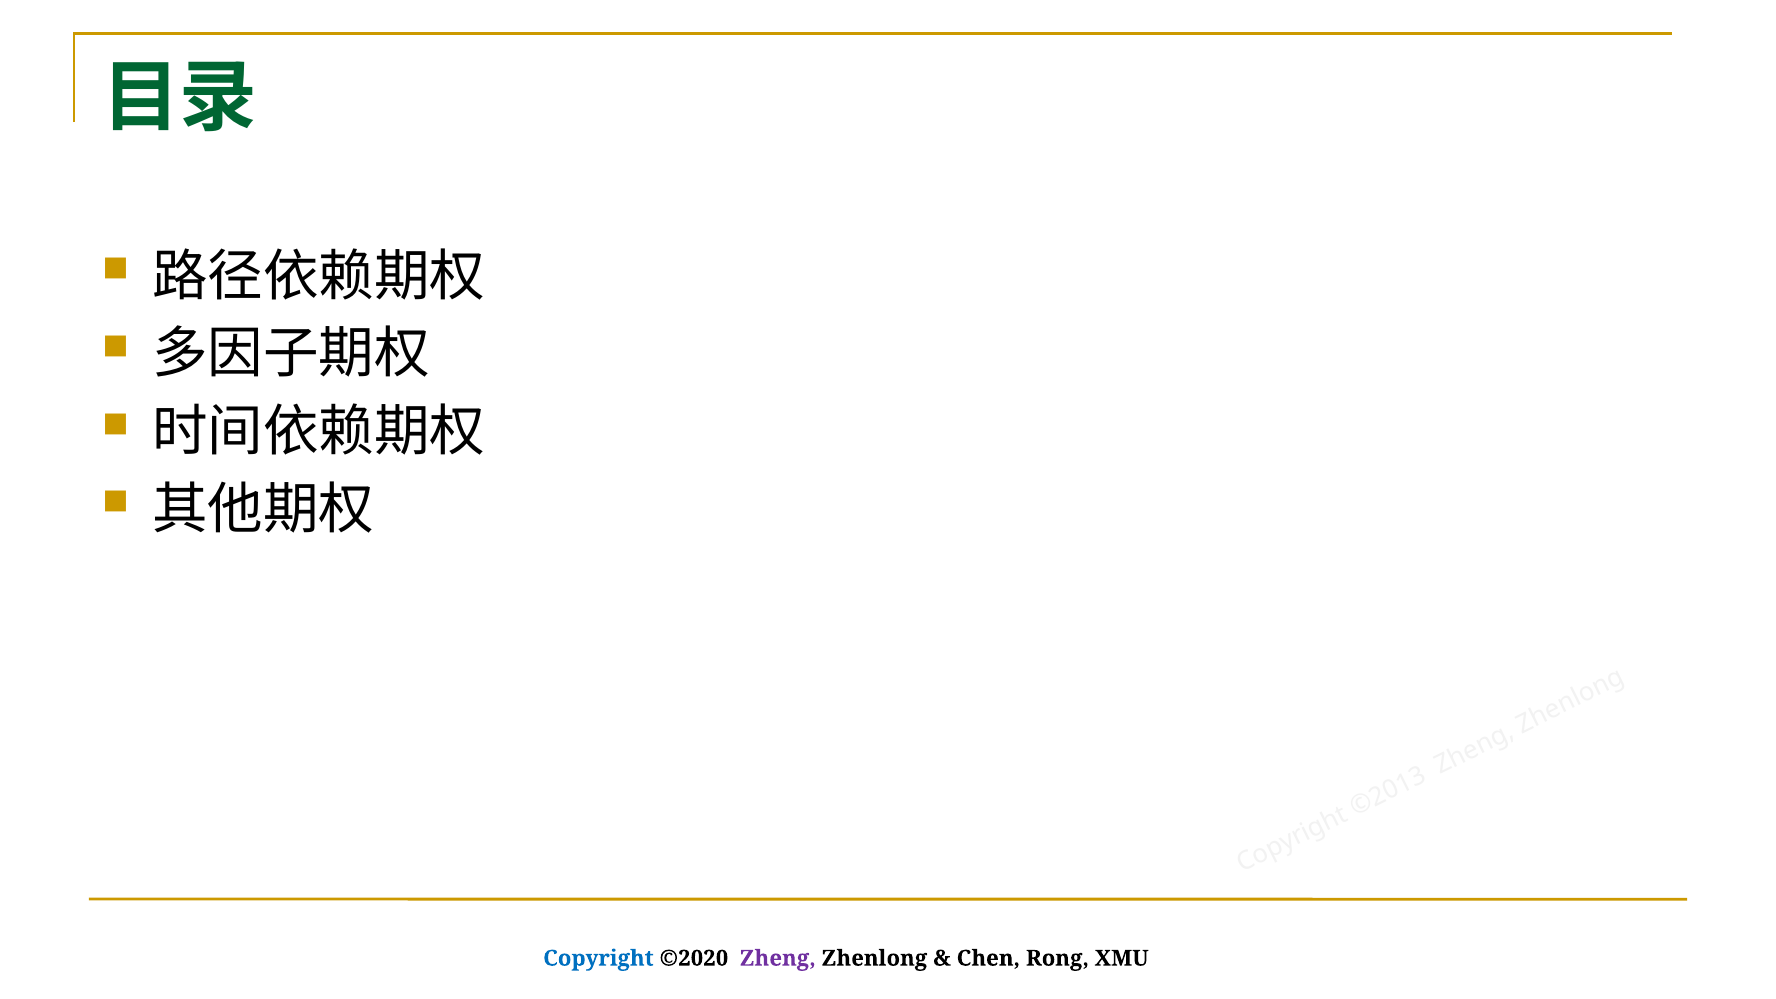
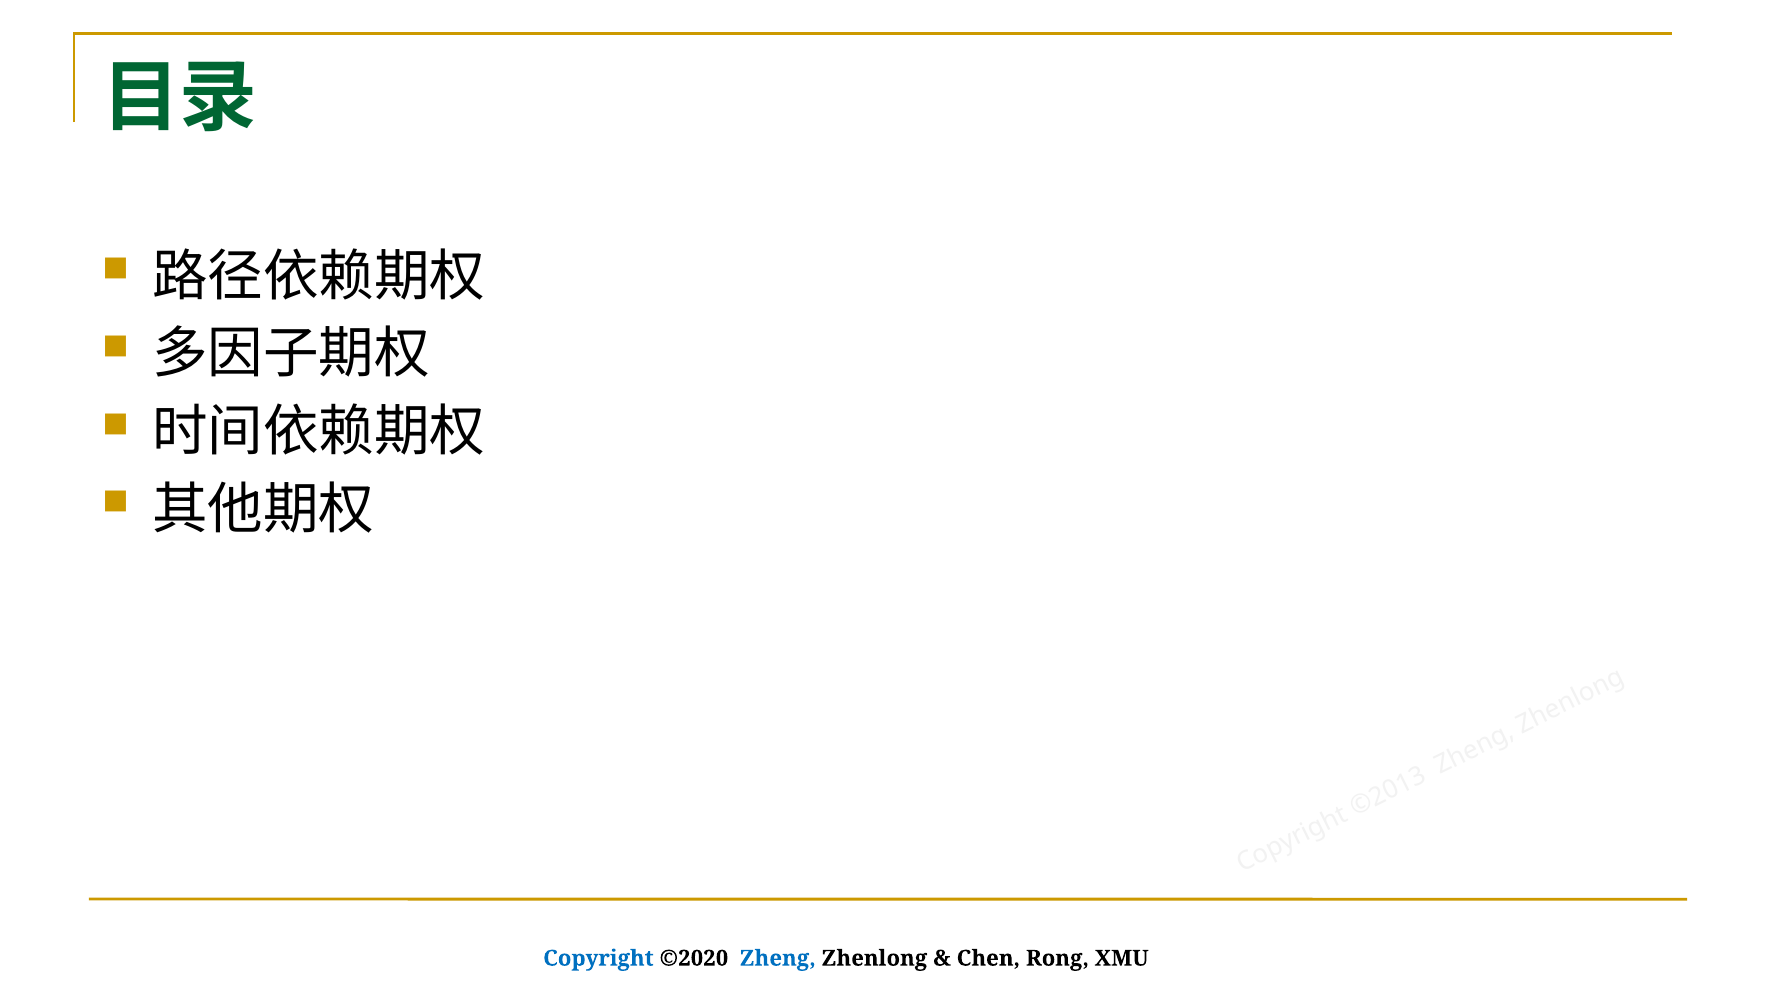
Zheng colour: purple -> blue
